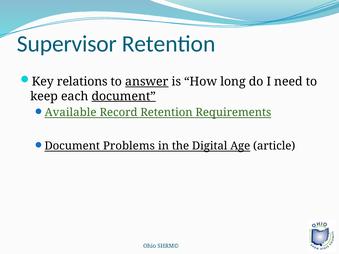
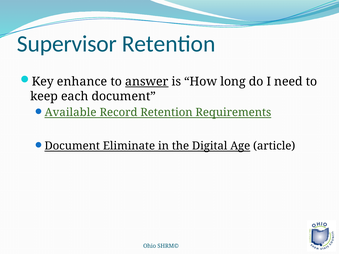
relations: relations -> enhance
document at (124, 96) underline: present -> none
Problems: Problems -> Eliminate
